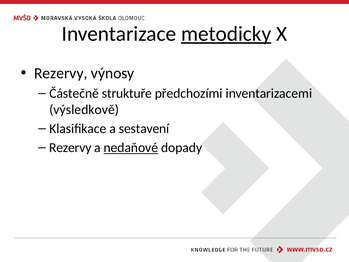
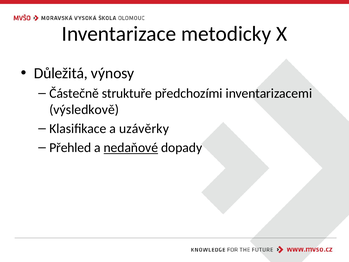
metodicky underline: present -> none
Rezervy at (61, 73): Rezervy -> Důležitá
sestavení: sestavení -> uzávěrky
Rezervy at (70, 148): Rezervy -> Přehled
